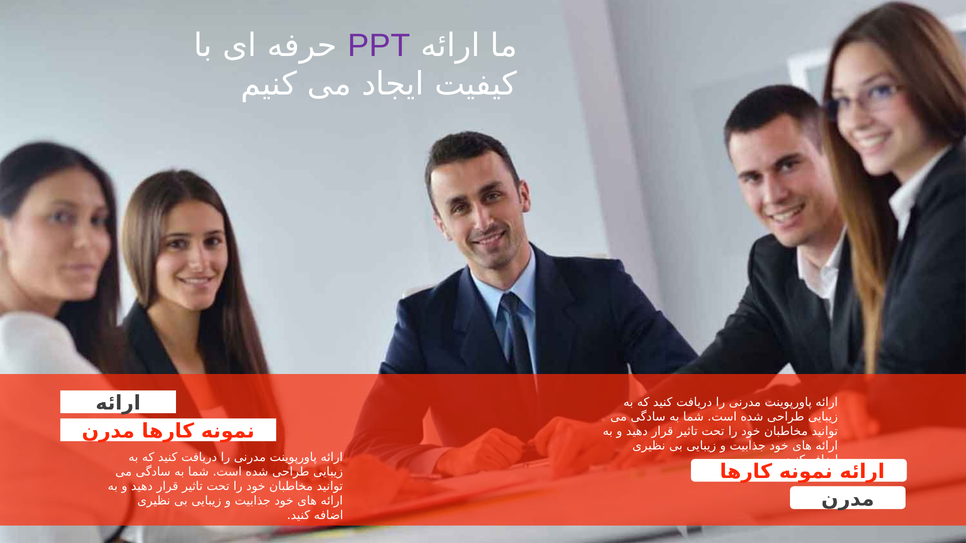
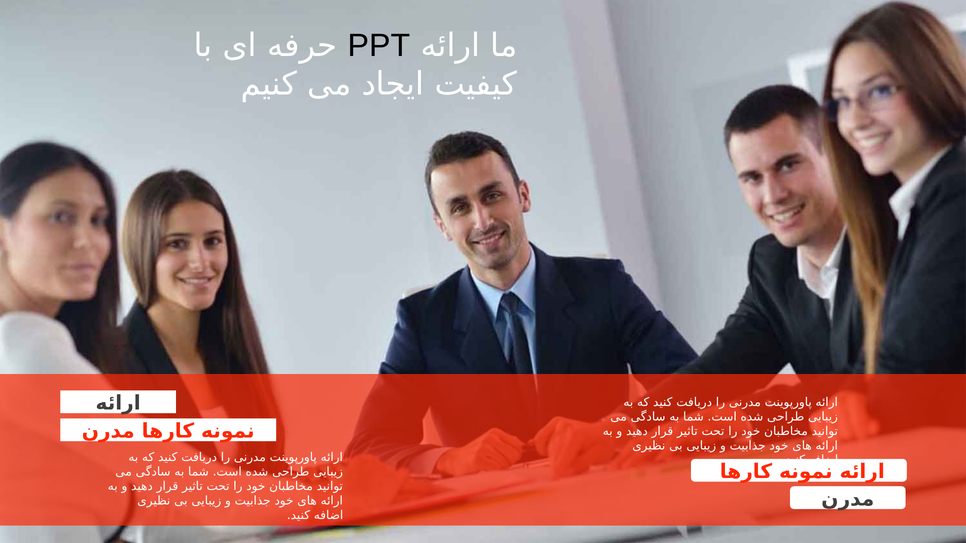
PPT colour: purple -> black
